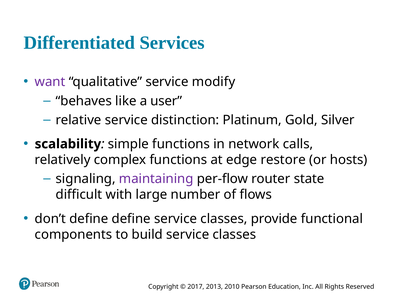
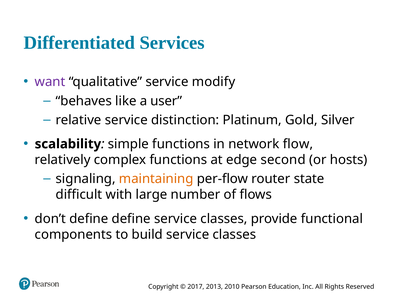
calls: calls -> flow
restore: restore -> second
maintaining colour: purple -> orange
